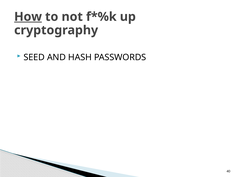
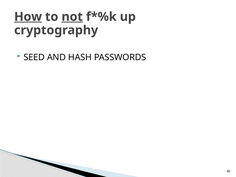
not underline: none -> present
